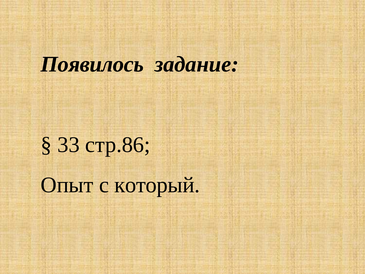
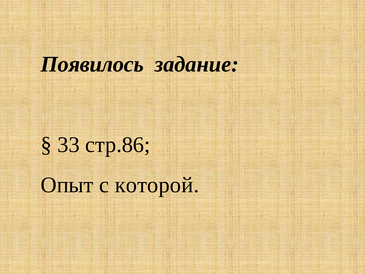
который: который -> которой
